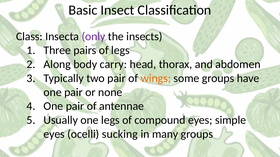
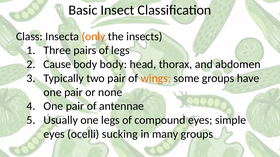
only colour: purple -> orange
Along: Along -> Cause
body carry: carry -> body
